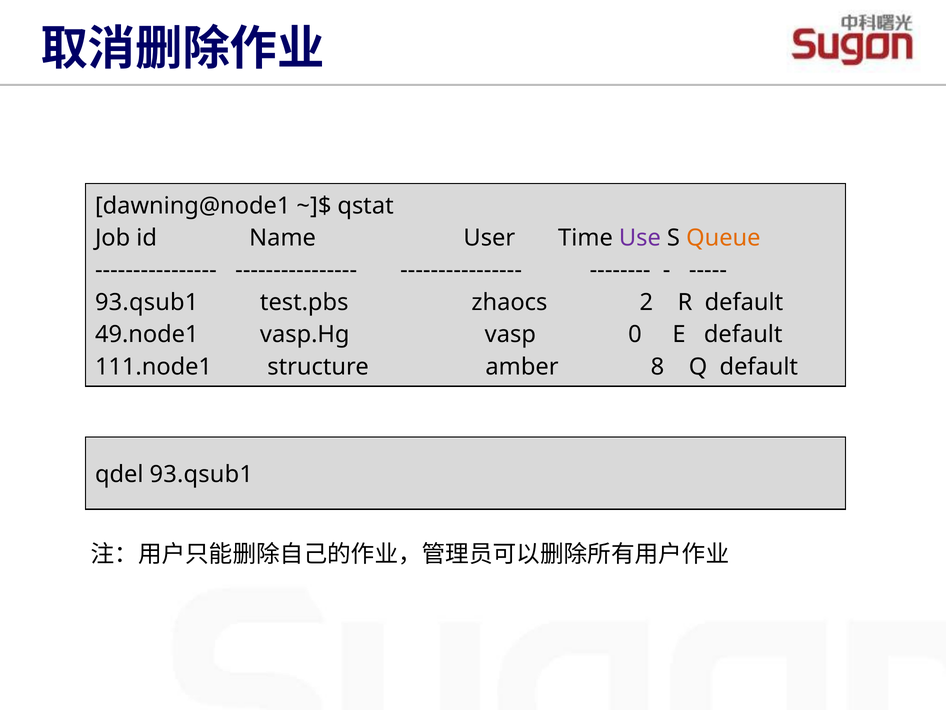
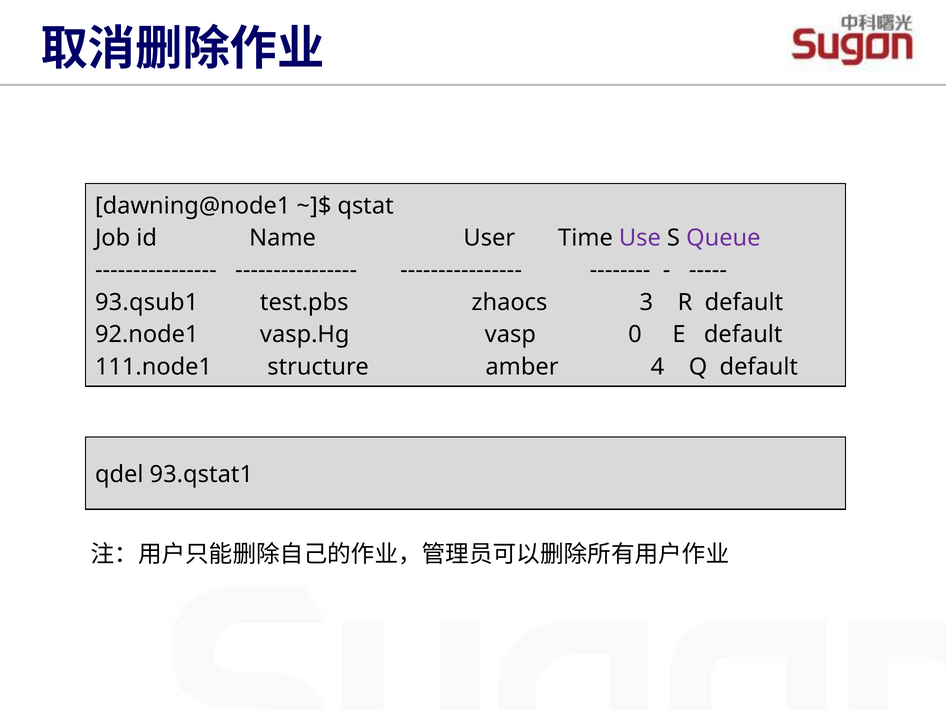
Queue colour: orange -> purple
2: 2 -> 3
49.node1: 49.node1 -> 92.node1
8: 8 -> 4
qdel 93.qsub1: 93.qsub1 -> 93.qstat1
